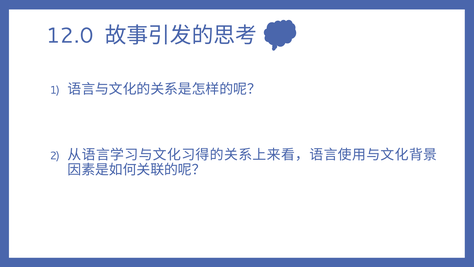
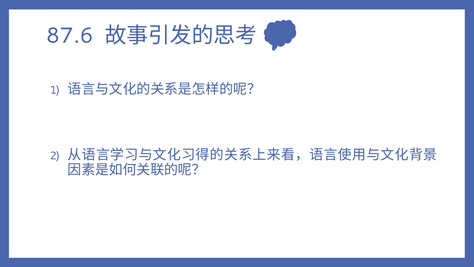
12.0: 12.0 -> 87.6
